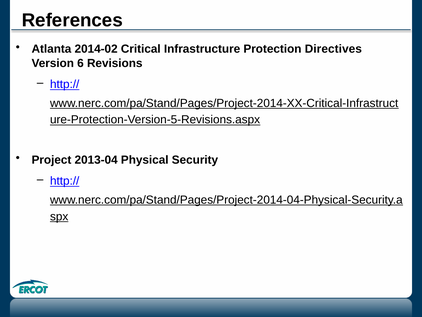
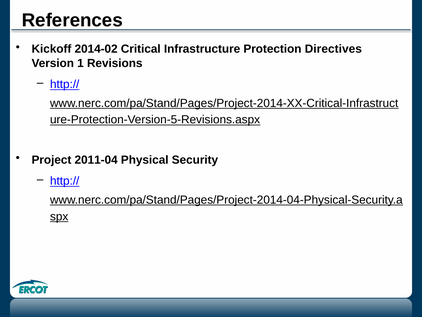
Atlanta: Atlanta -> Kickoff
6: 6 -> 1
2013-04: 2013-04 -> 2011-04
